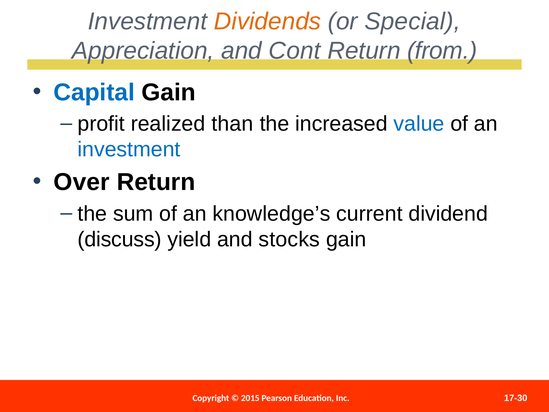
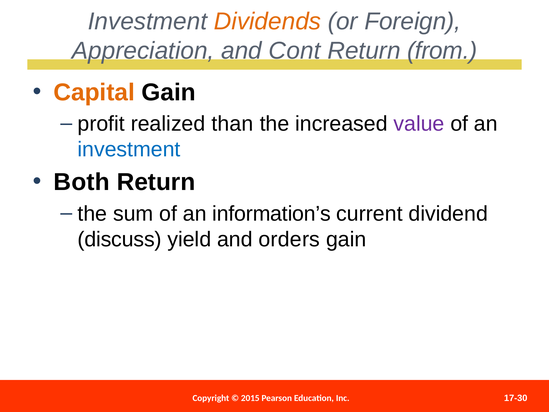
Special: Special -> Foreign
Capital colour: blue -> orange
value colour: blue -> purple
Over: Over -> Both
knowledge’s: knowledge’s -> information’s
stocks: stocks -> orders
